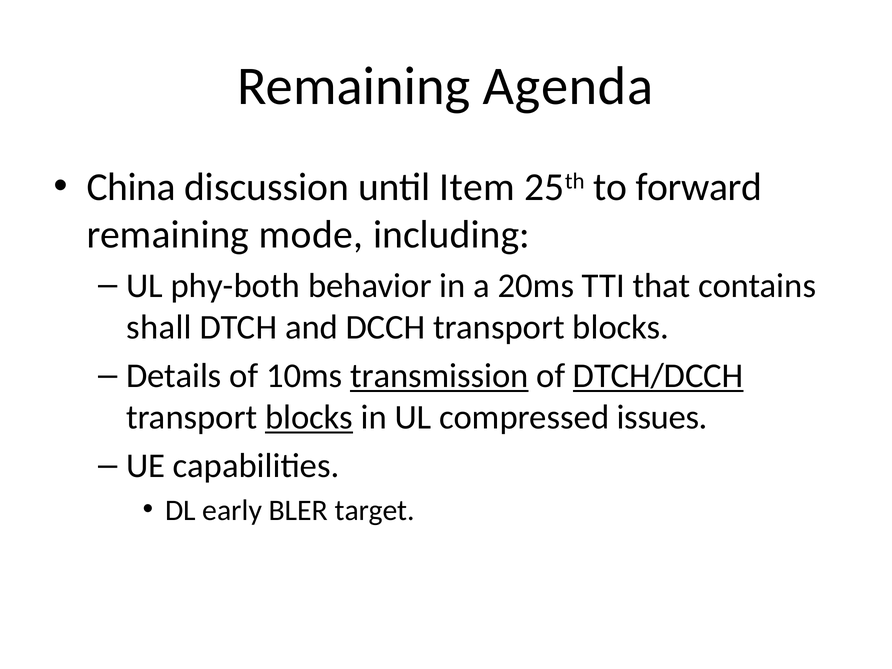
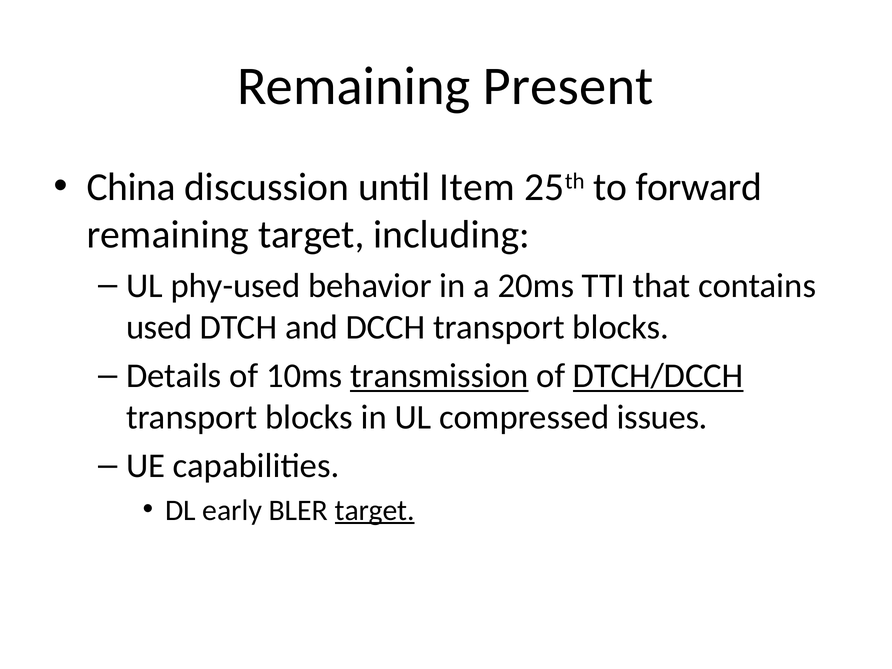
Agenda: Agenda -> Present
remaining mode: mode -> target
phy-both: phy-both -> phy-used
shall: shall -> used
blocks at (309, 418) underline: present -> none
target at (375, 510) underline: none -> present
